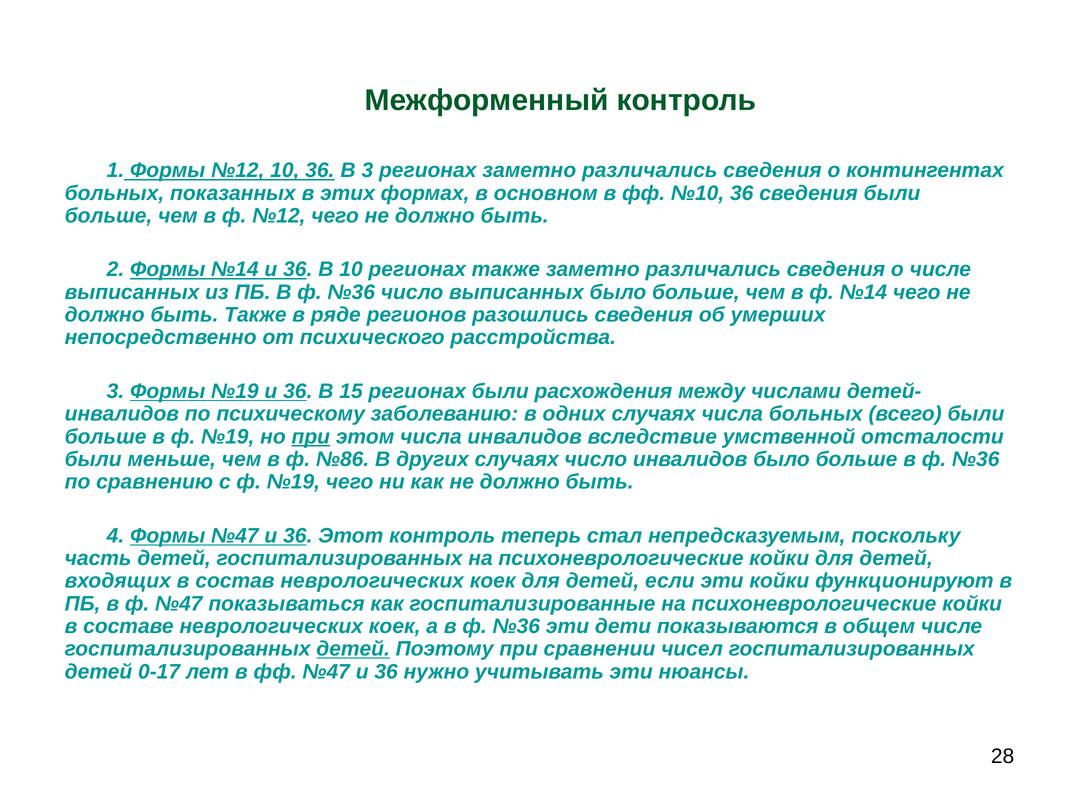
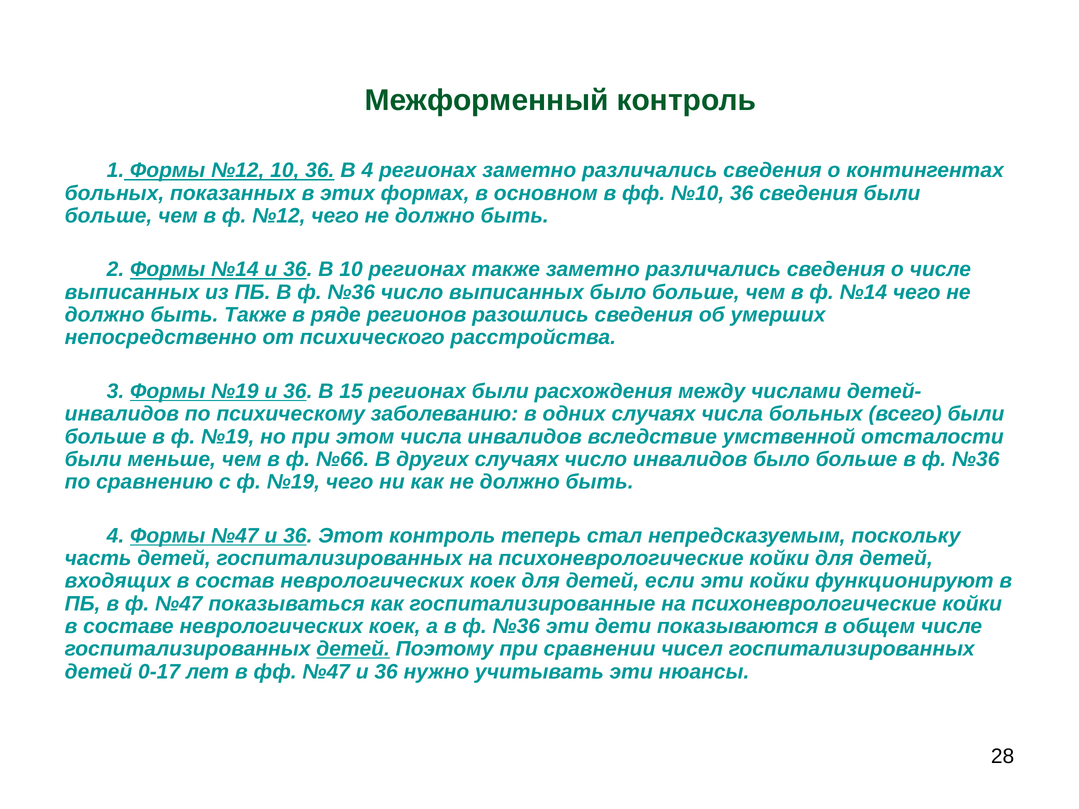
В 3: 3 -> 4
при at (311, 437) underline: present -> none
№86: №86 -> №66
